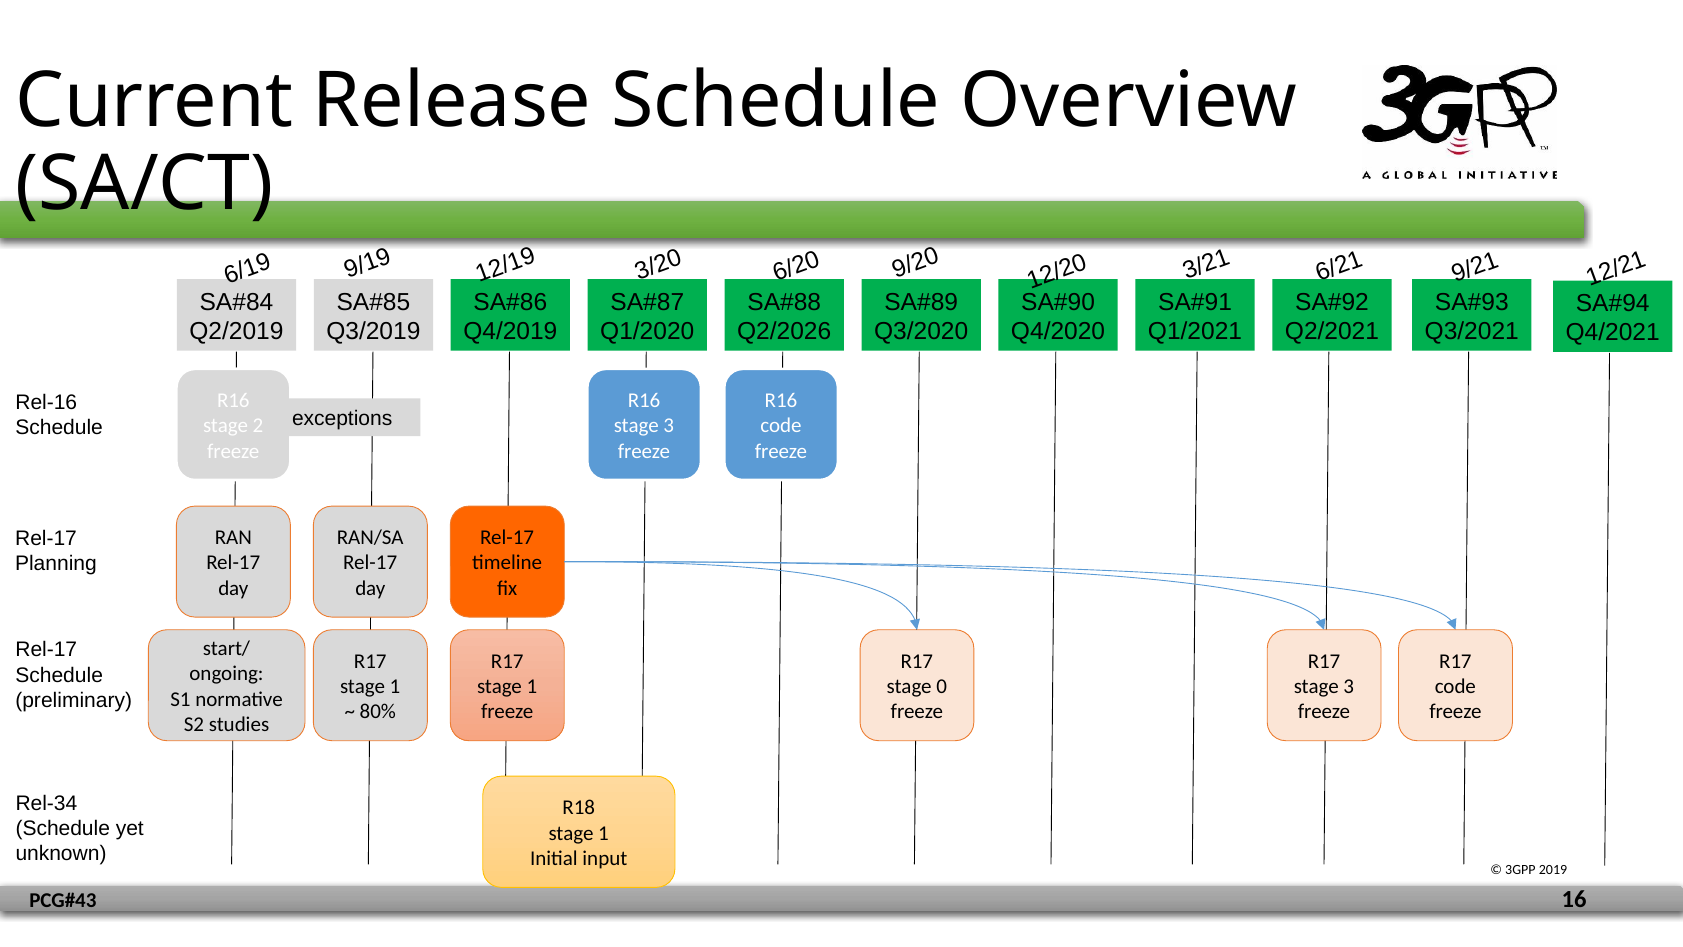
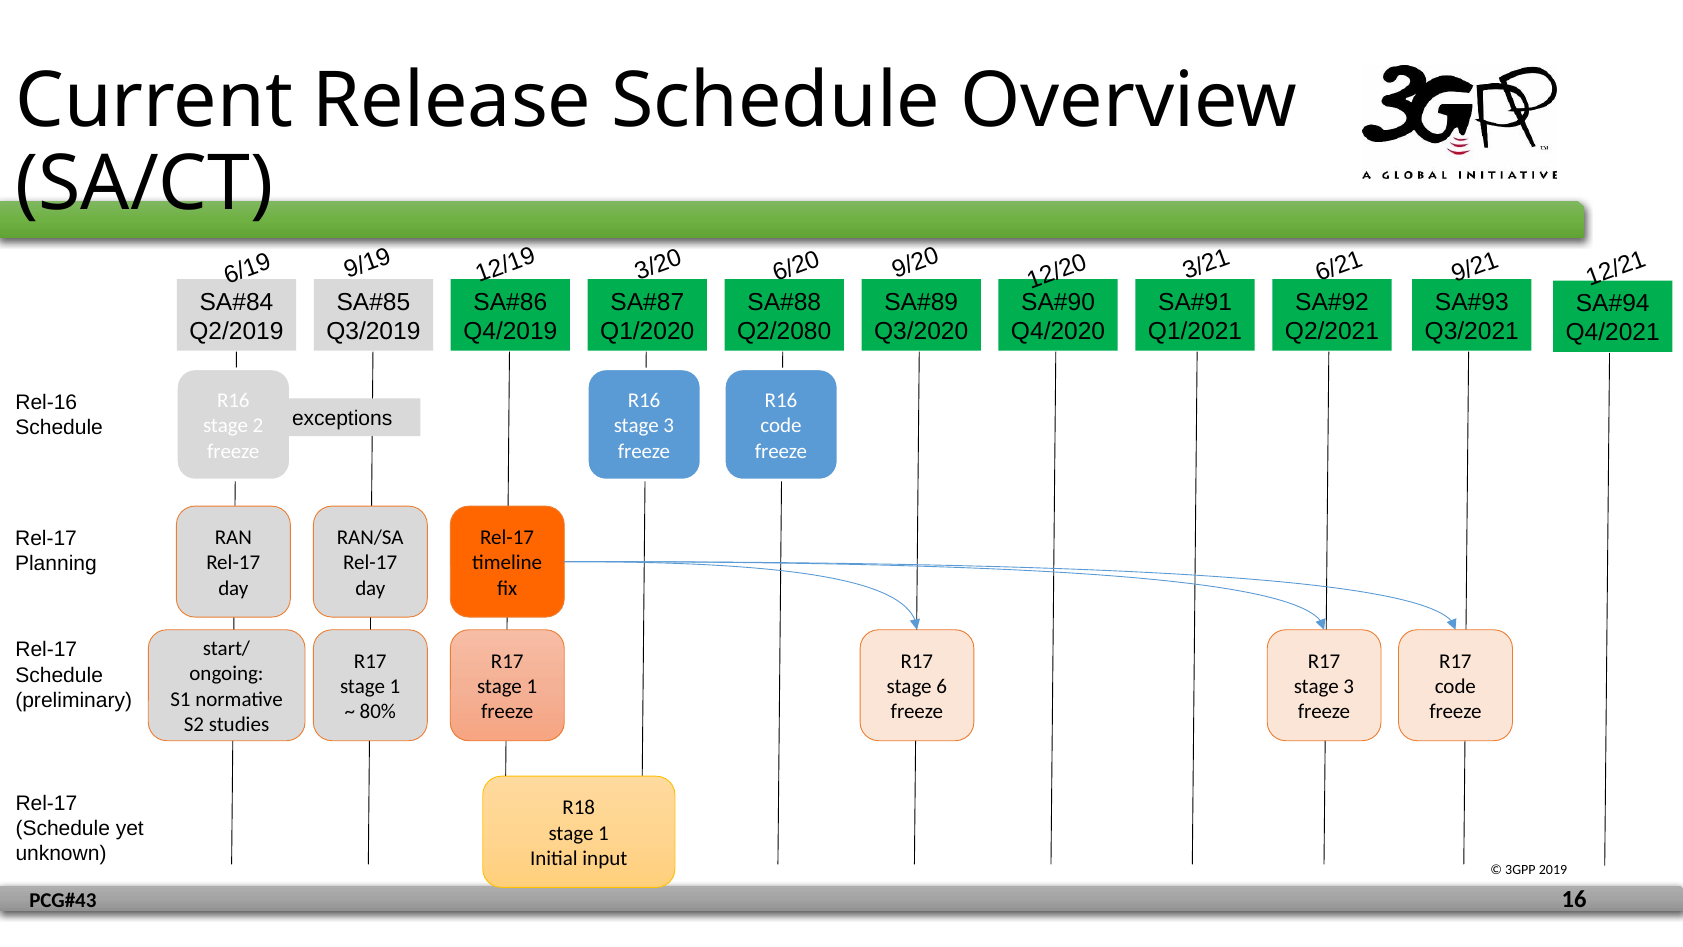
Q2/2026: Q2/2026 -> Q2/2080
stage 0: 0 -> 6
Rel-34 at (46, 803): Rel-34 -> Rel-17
